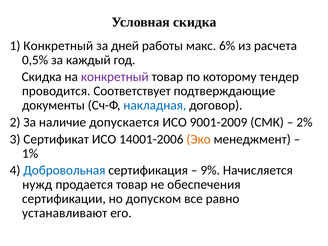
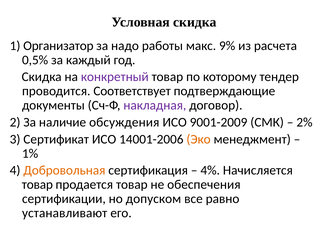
1 Конкретный: Конкретный -> Организатор
дней: дней -> надо
6%: 6% -> 9%
накладная colour: blue -> purple
допускается: допускается -> обсуждения
Добровольная colour: blue -> orange
9%: 9% -> 4%
нужд at (37, 185): нужд -> товар
